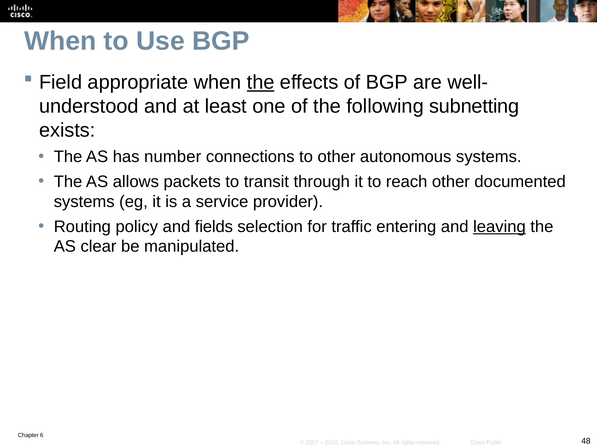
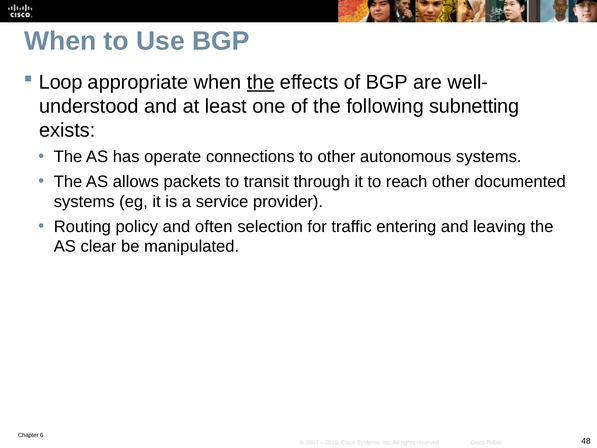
Field: Field -> Loop
number: number -> operate
fields: fields -> often
leaving underline: present -> none
